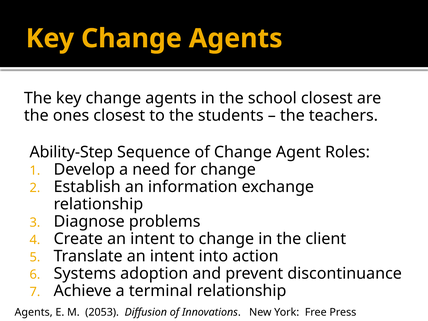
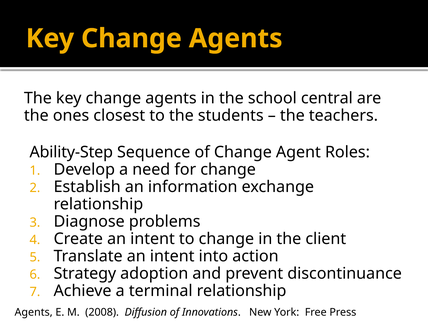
school closest: closest -> central
Systems: Systems -> Strategy
2053: 2053 -> 2008
